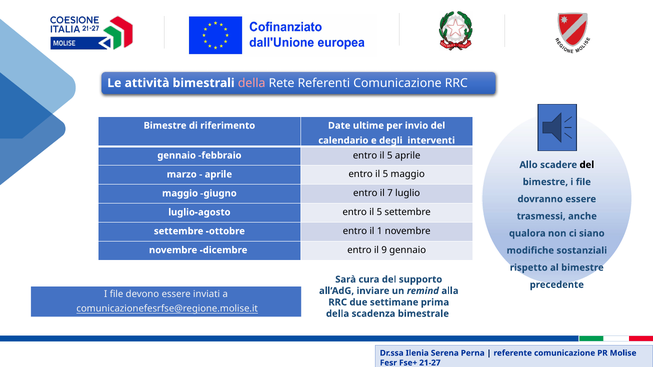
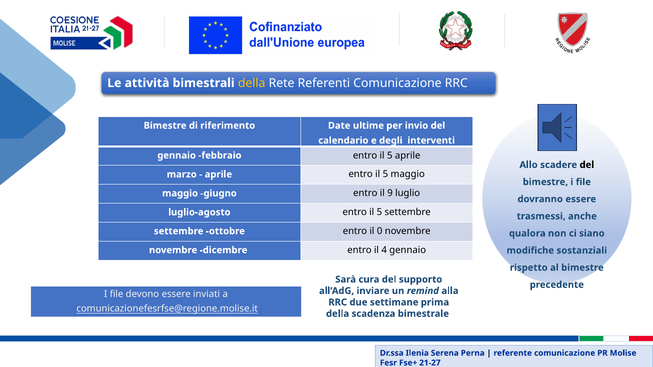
della at (252, 83) colour: pink -> yellow
7: 7 -> 9
1: 1 -> 0
9: 9 -> 4
